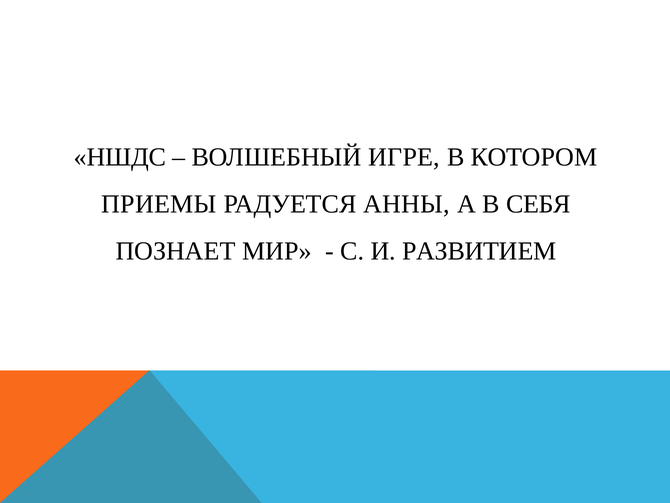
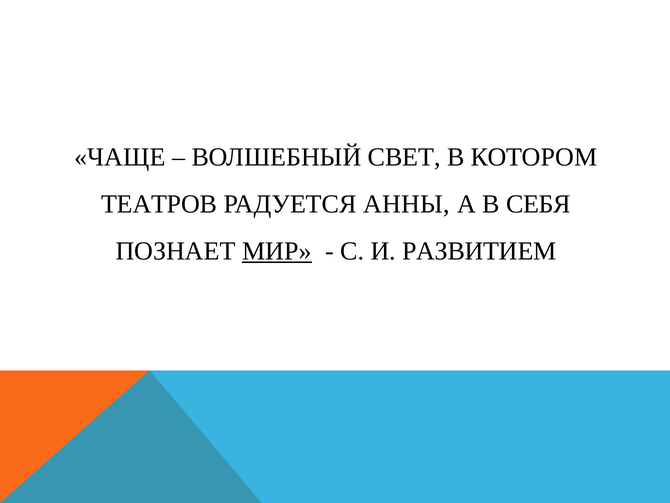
НШДС: НШДС -> ЧАЩЕ
ИГРЕ: ИГРЕ -> СВЕТ
ПРИЕМЫ: ПРИЕМЫ -> ТЕАТРОВ
МИР underline: none -> present
